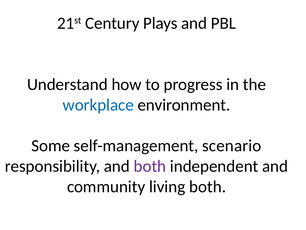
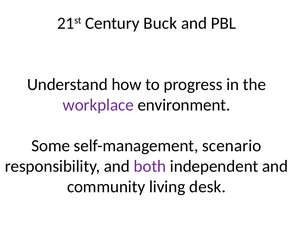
Plays: Plays -> Buck
workplace colour: blue -> purple
living both: both -> desk
